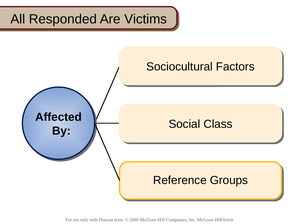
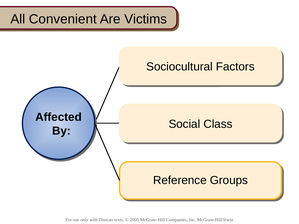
Responded: Responded -> Convenient
